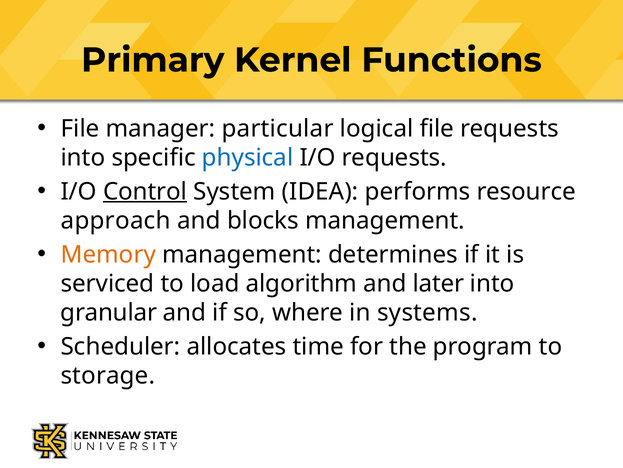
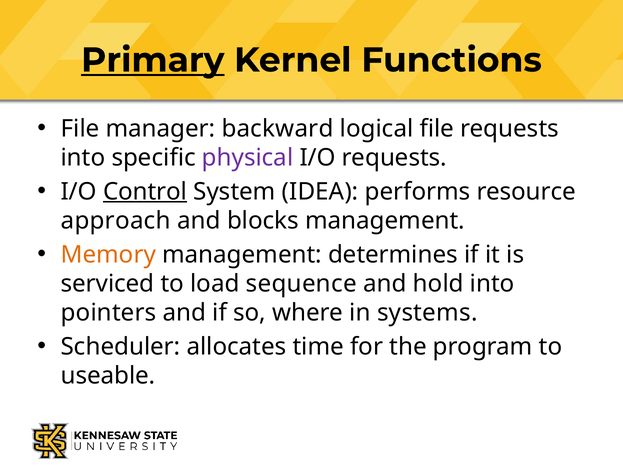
Primary underline: none -> present
particular: particular -> backward
physical colour: blue -> purple
algorithm: algorithm -> sequence
later: later -> hold
granular: granular -> pointers
storage: storage -> useable
